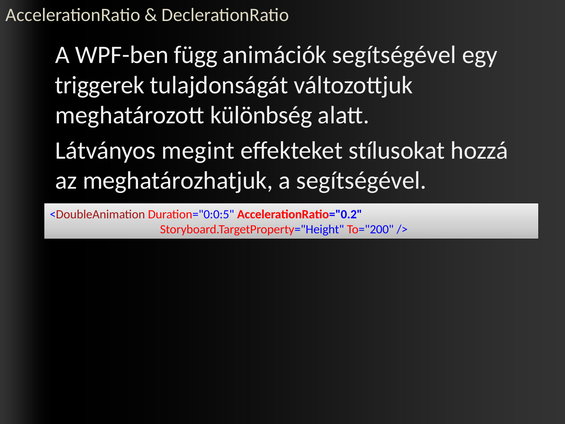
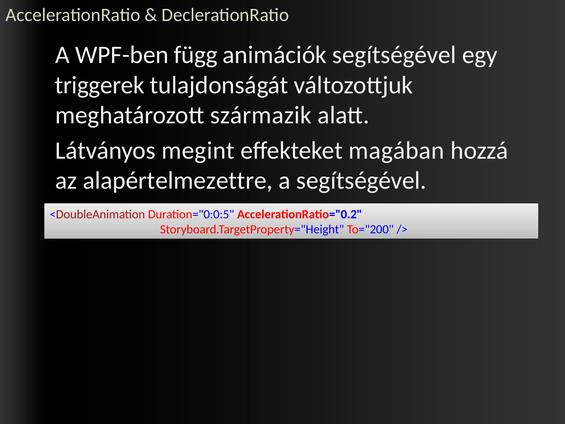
különbség: különbség -> származik
stílusokat: stílusokat -> magában
meghatározhatjuk: meghatározhatjuk -> alapértelmezettre
